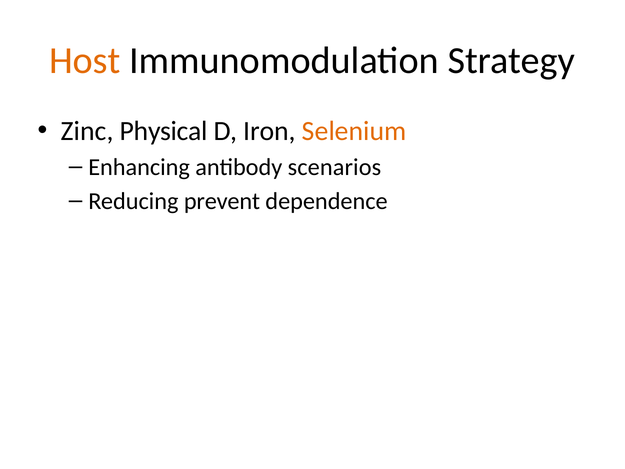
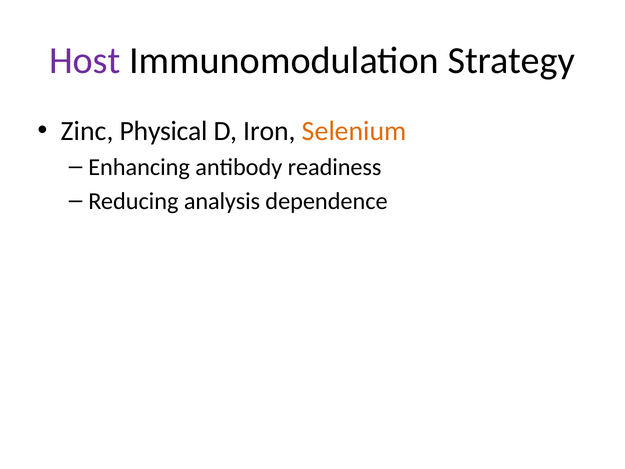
Host colour: orange -> purple
scenarios: scenarios -> readiness
prevent: prevent -> analysis
